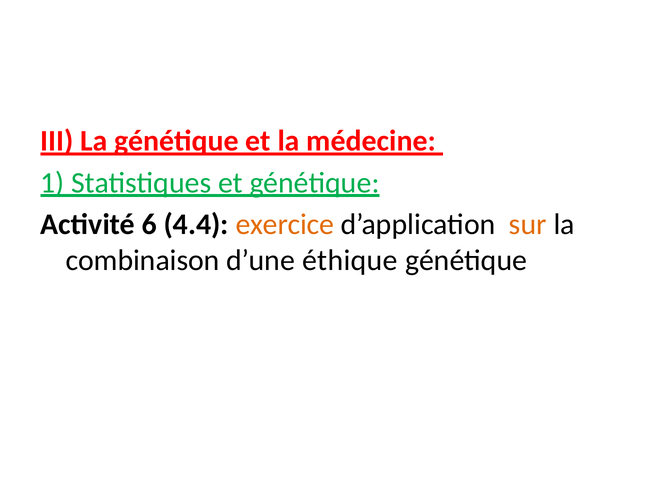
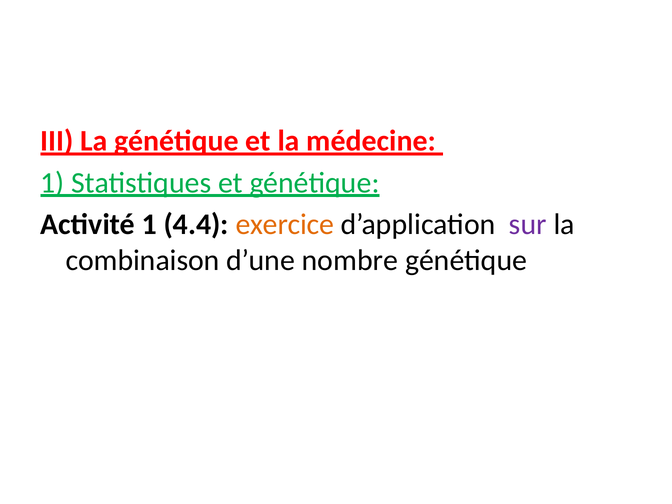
Activité 6: 6 -> 1
sur colour: orange -> purple
éthique: éthique -> nombre
